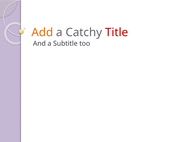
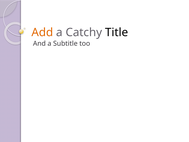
Title colour: red -> black
